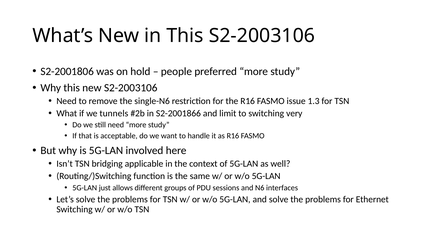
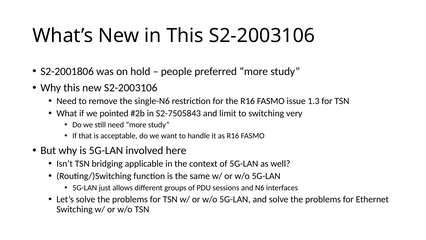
tunnels: tunnels -> pointed
S2-2001866: S2-2001866 -> S2-7505843
